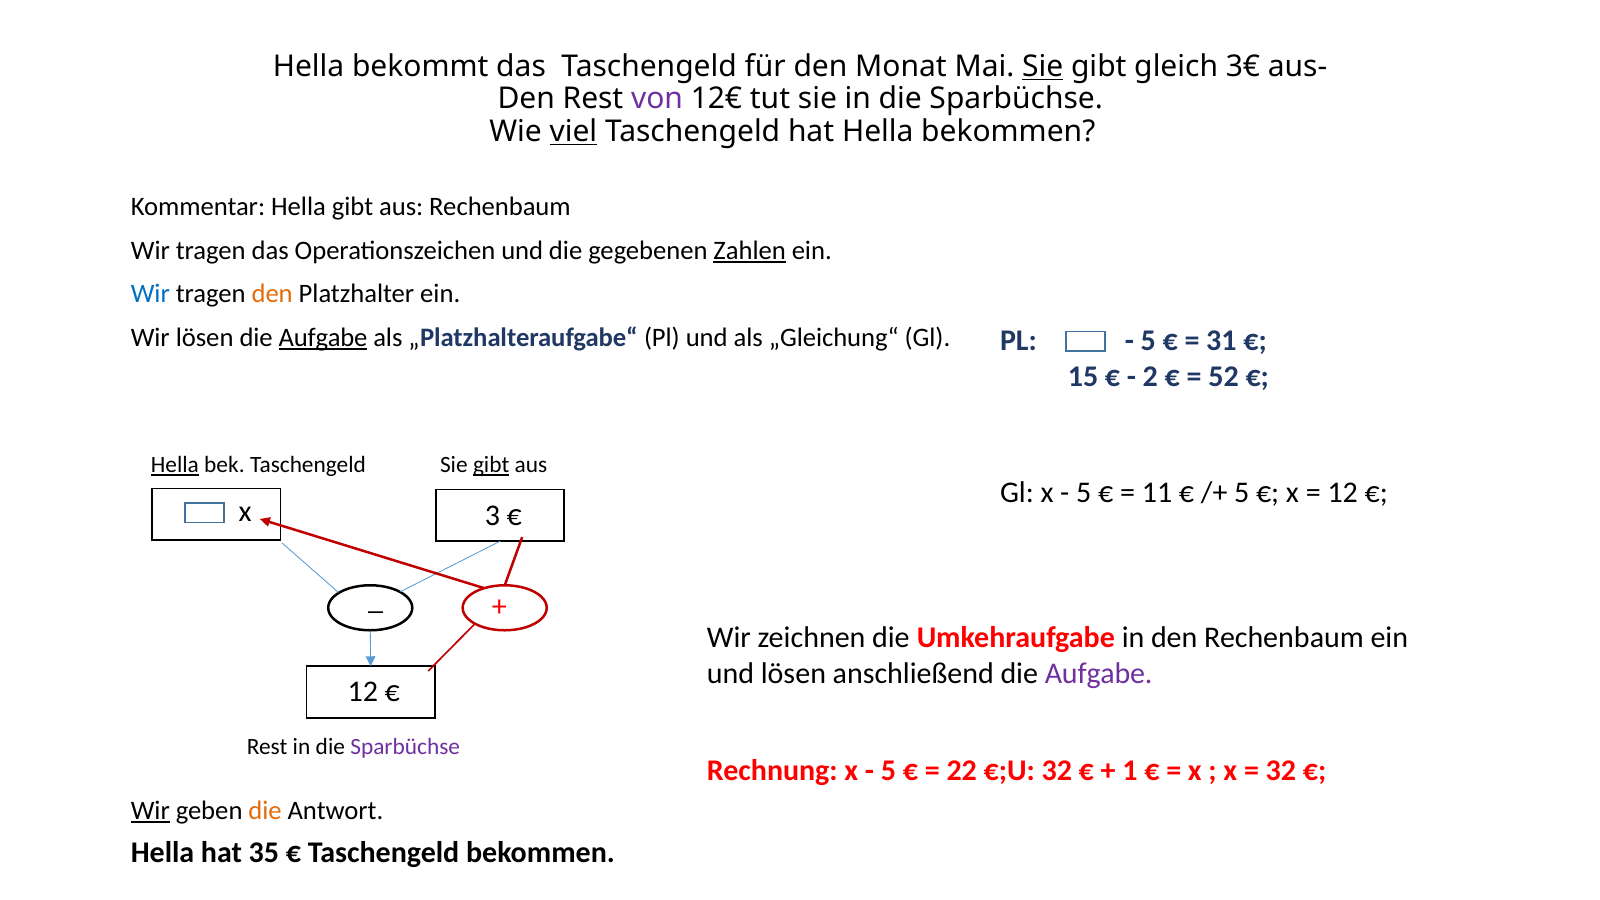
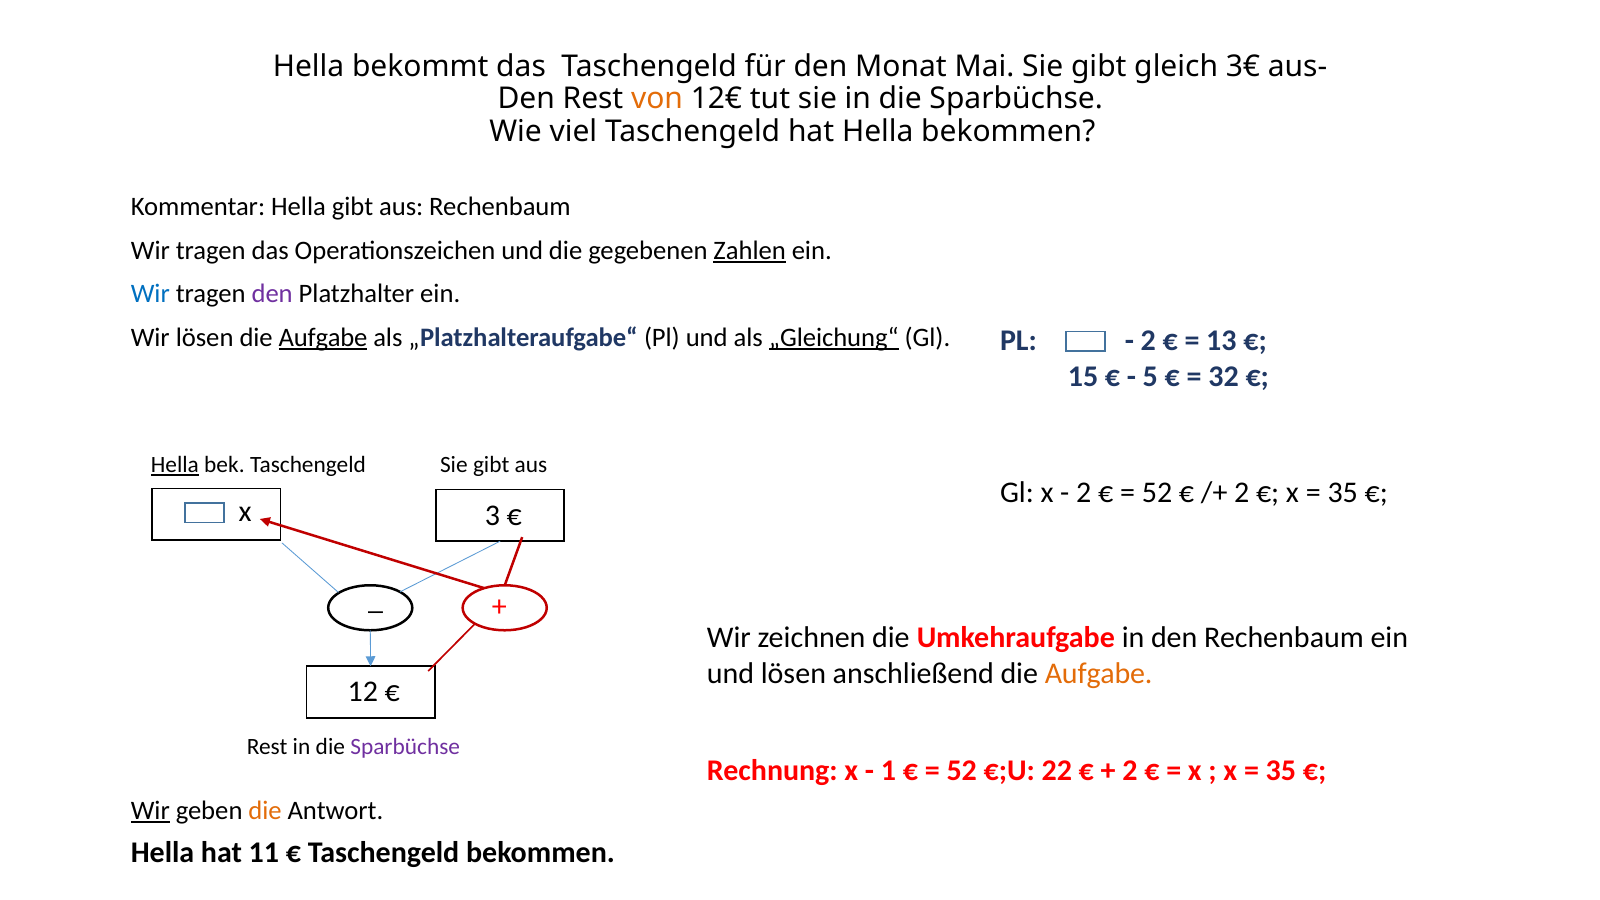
Sie at (1043, 67) underline: present -> none
von colour: purple -> orange
viel underline: present -> none
den at (272, 294) colour: orange -> purple
„Gleichung“ underline: none -> present
5 at (1148, 341): 5 -> 2
31: 31 -> 13
2: 2 -> 5
52: 52 -> 32
gibt at (491, 465) underline: present -> none
5 at (1084, 493): 5 -> 2
11 at (1157, 493): 11 -> 52
5 at (1242, 493): 5 -> 2
12 at (1343, 493): 12 -> 35
Aufgabe at (1099, 673) colour: purple -> orange
5 at (888, 771): 5 -> 1
22 at (962, 771): 22 -> 52
€;U 32: 32 -> 22
1 at (1130, 771): 1 -> 2
32 at (1281, 771): 32 -> 35
35: 35 -> 11
